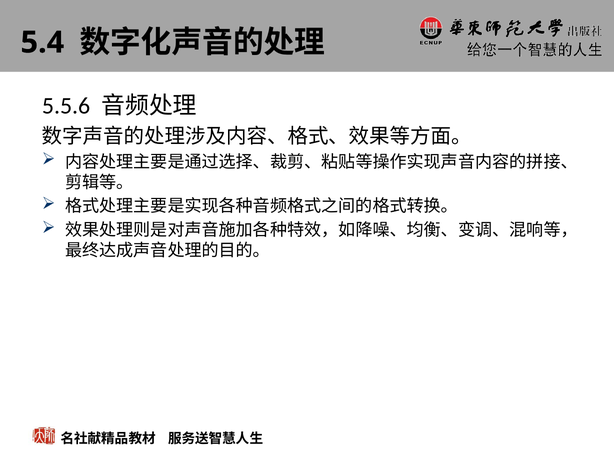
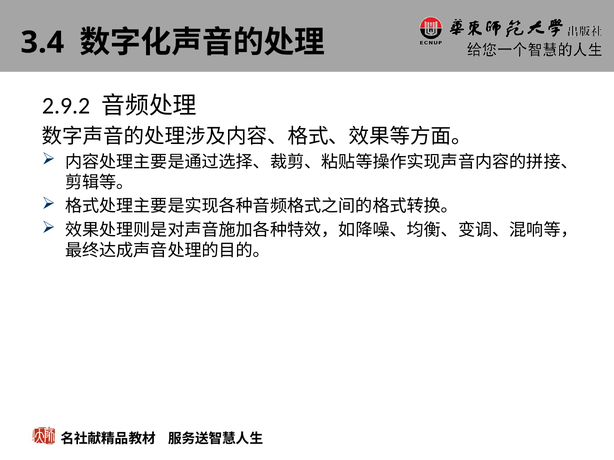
5.4: 5.4 -> 3.4
5.5.6: 5.5.6 -> 2.9.2
